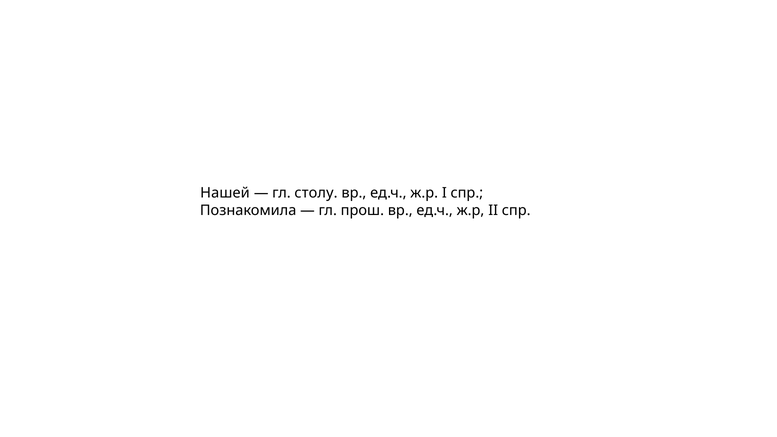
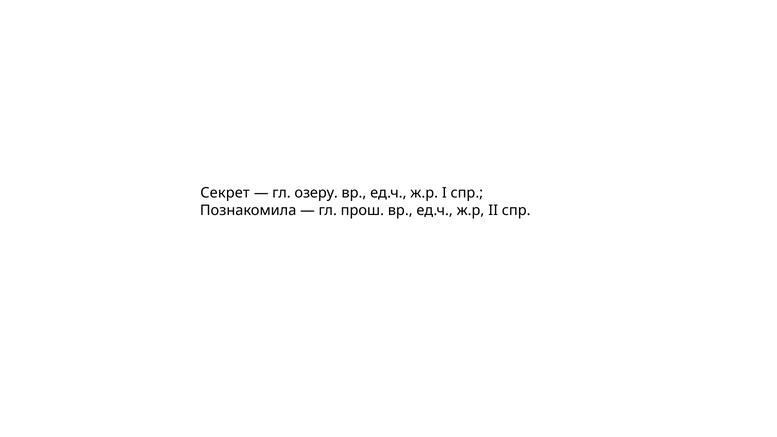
Нашей: Нашей -> Секрет
столу: столу -> озеру
